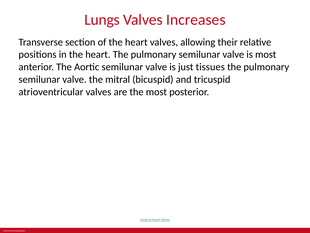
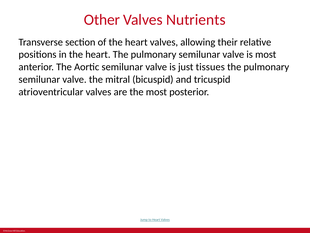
Lungs: Lungs -> Other
Increases: Increases -> Nutrients
